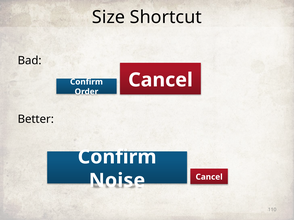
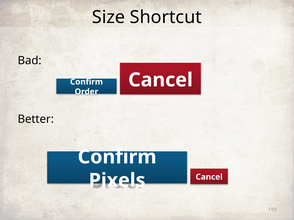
Noise: Noise -> Pixels
